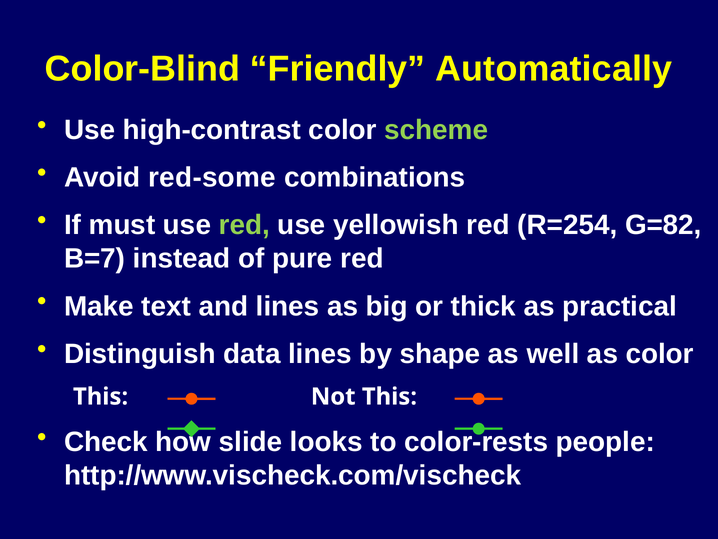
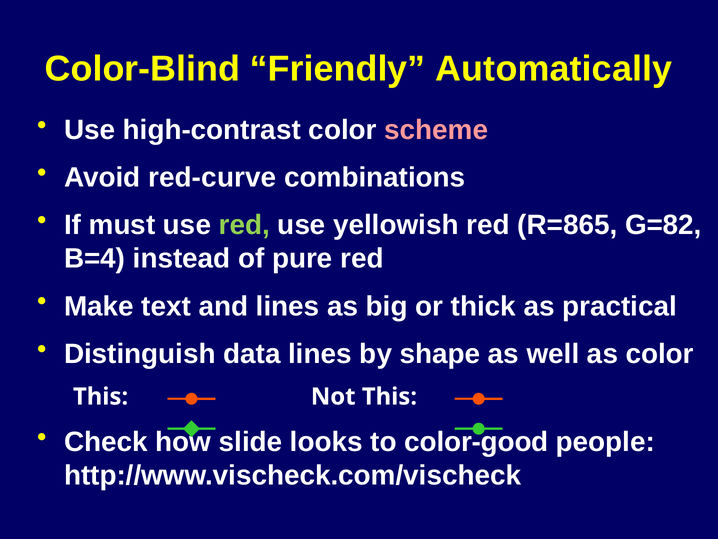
scheme colour: light green -> pink
red-some: red-some -> red-curve
R=254: R=254 -> R=865
B=7: B=7 -> B=4
color-rests: color-rests -> color-good
